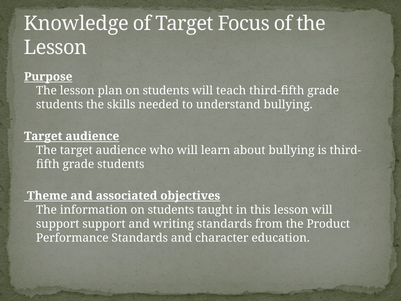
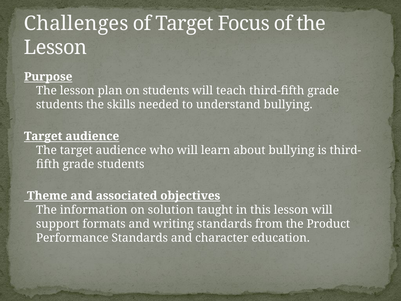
Knowledge: Knowledge -> Challenges
information on students: students -> solution
support support: support -> formats
